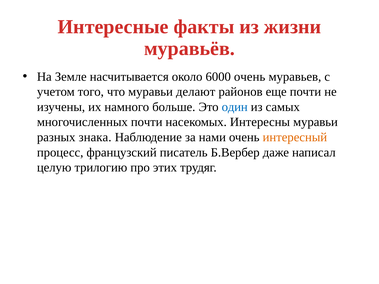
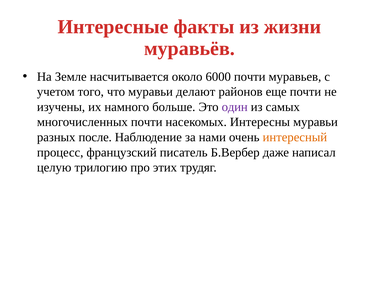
6000 очень: очень -> почти
один colour: blue -> purple
знака: знака -> после
